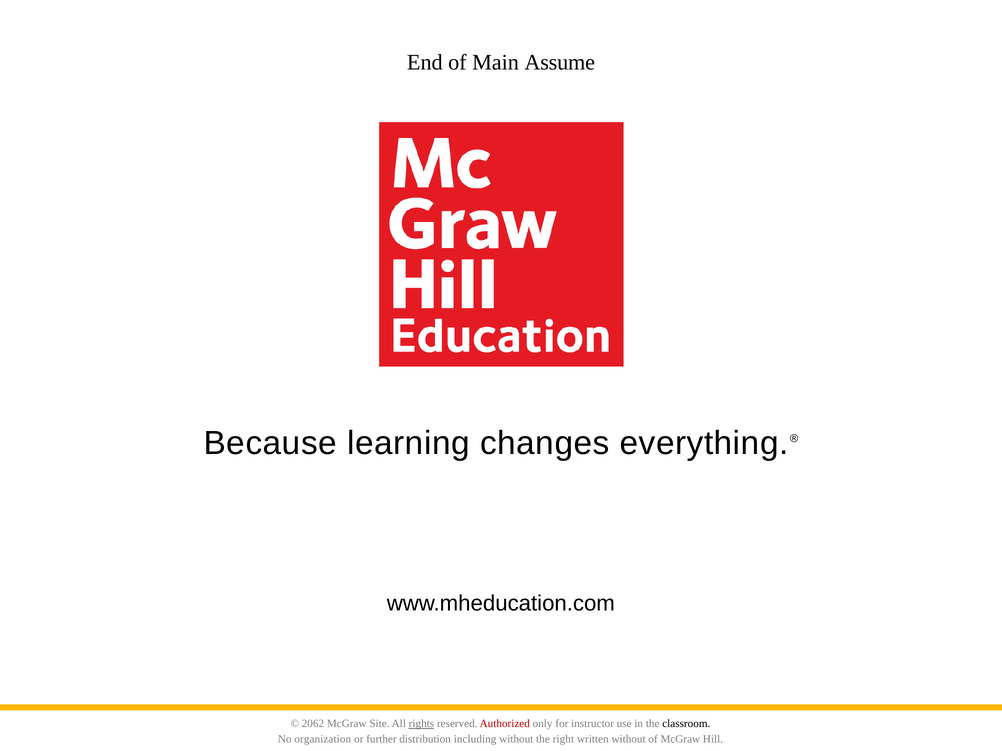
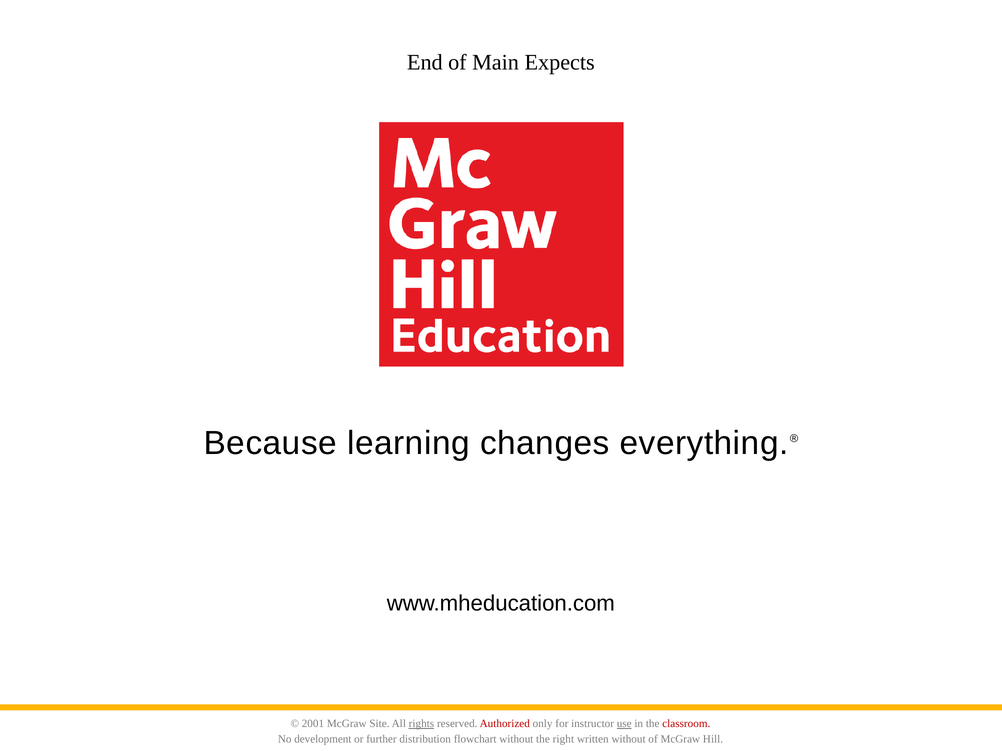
Assume: Assume -> Expects
2062: 2062 -> 2001
use underline: none -> present
classroom colour: black -> red
organization: organization -> development
including: including -> flowchart
